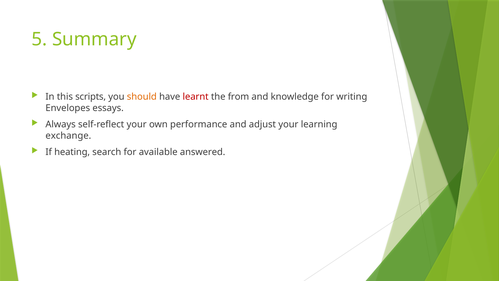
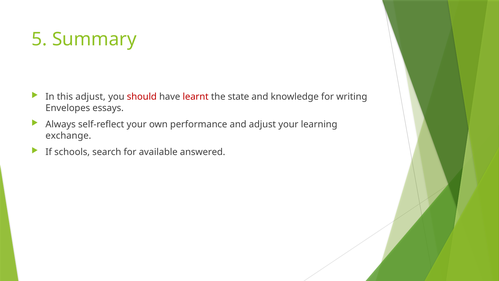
this scripts: scripts -> adjust
should colour: orange -> red
from: from -> state
heating: heating -> schools
